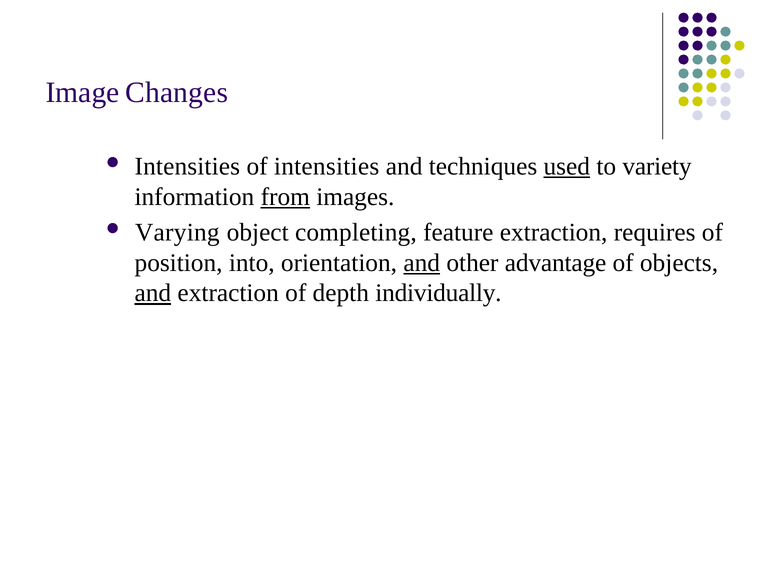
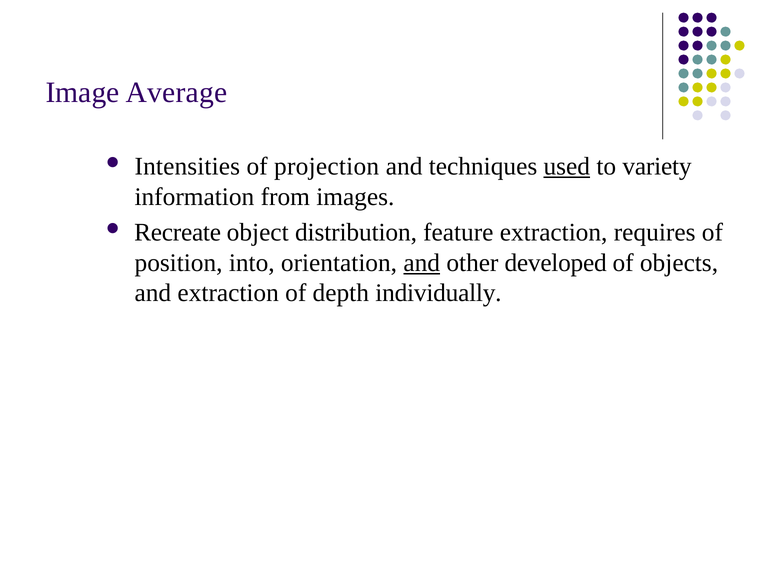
Changes: Changes -> Average
of intensities: intensities -> projection
from underline: present -> none
Varying: Varying -> Recreate
completing: completing -> distribution
advantage: advantage -> developed
and at (153, 293) underline: present -> none
